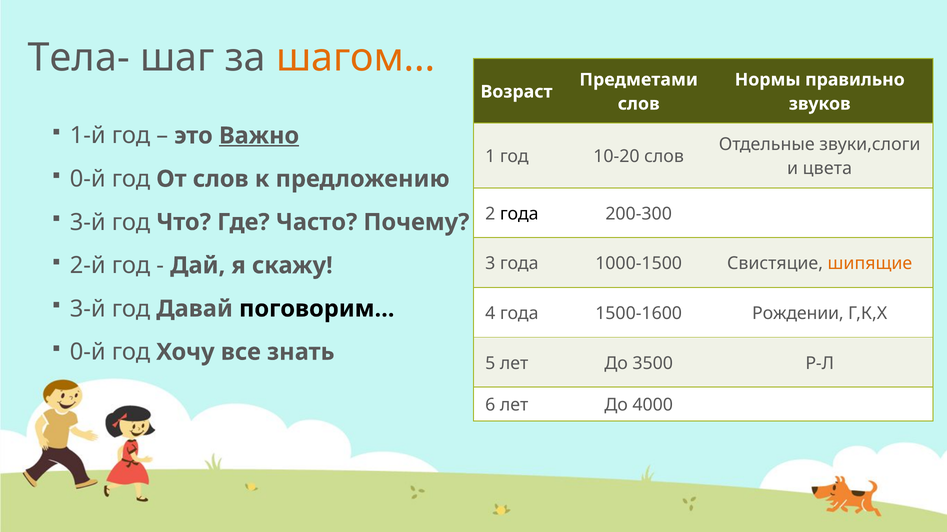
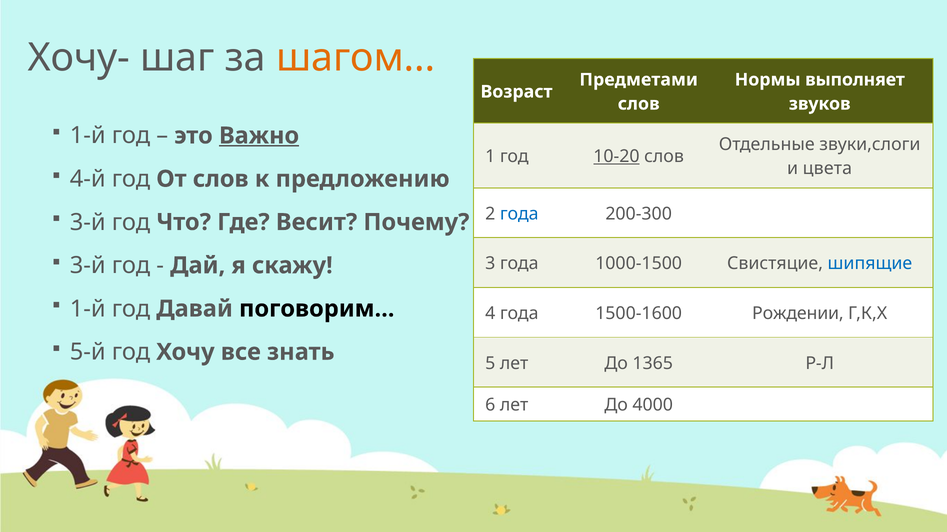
Тела-: Тела- -> Хочу-
правильно: правильно -> выполняет
10-20 underline: none -> present
0-й at (88, 179): 0-й -> 4-й
года at (519, 214) colour: black -> blue
Часто: Часто -> Весит
2-й at (88, 266): 2-й -> 3-й
шипящие colour: orange -> blue
3-й at (88, 309): 3-й -> 1-й
0-й at (88, 352): 0-й -> 5-й
3500: 3500 -> 1365
